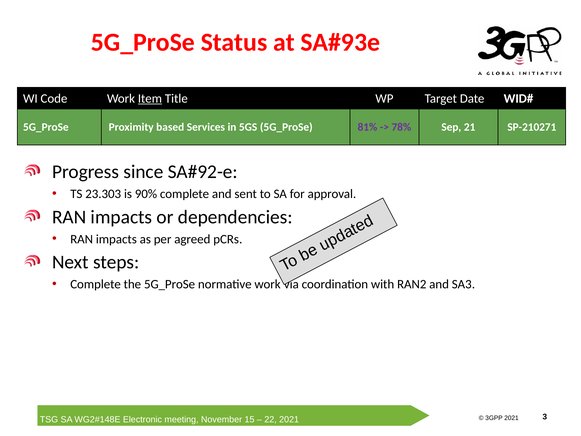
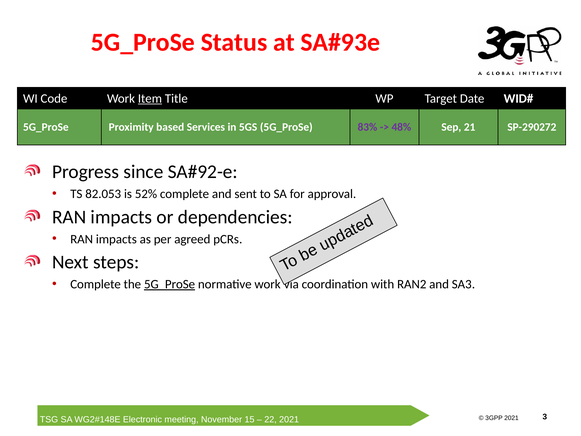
81%: 81% -> 83%
78%: 78% -> 48%
SP-210271: SP-210271 -> SP-290272
23.303: 23.303 -> 82.053
90%: 90% -> 52%
5G_ProSe at (170, 284) underline: none -> present
